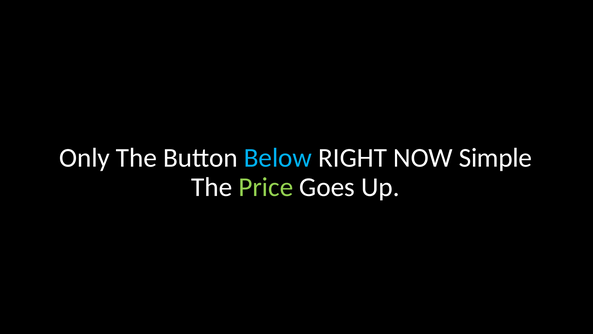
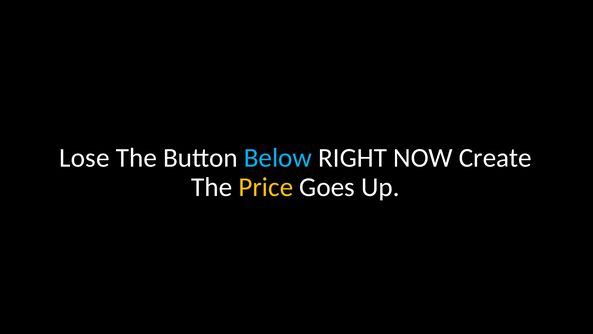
Only: Only -> Lose
Simple: Simple -> Create
Price colour: light green -> yellow
